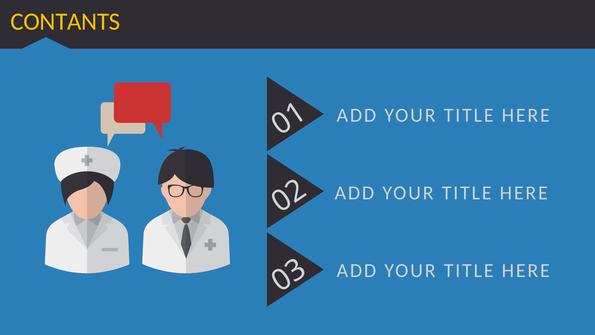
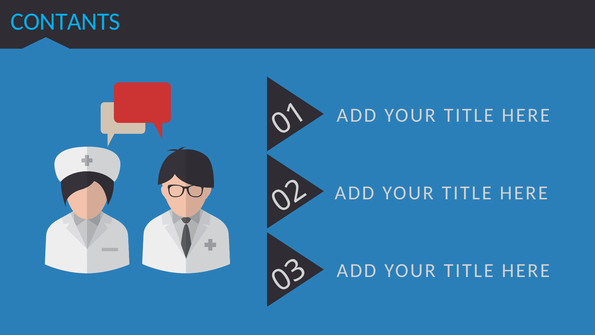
CONTANTS colour: yellow -> light blue
